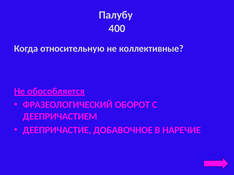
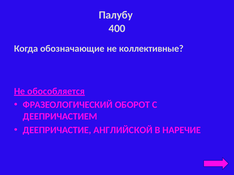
относительную: относительную -> обозначающие
ДОБАВОЧНОЕ: ДОБАВОЧНОЕ -> АНГЛИЙСКОЙ
